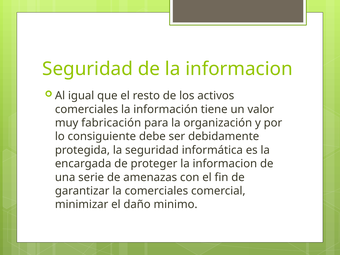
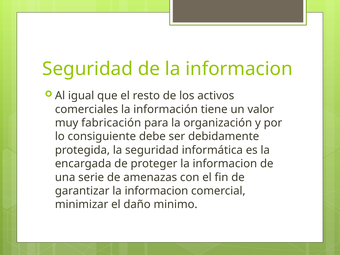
garantizar la comerciales: comerciales -> informacion
